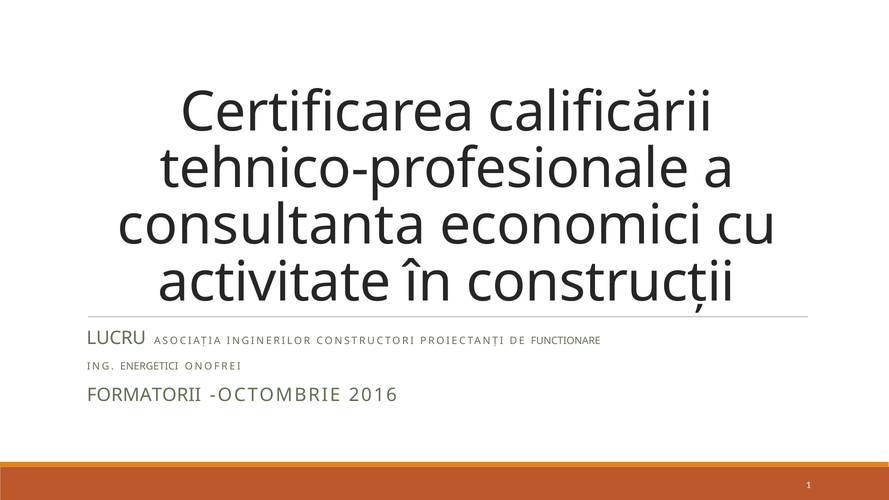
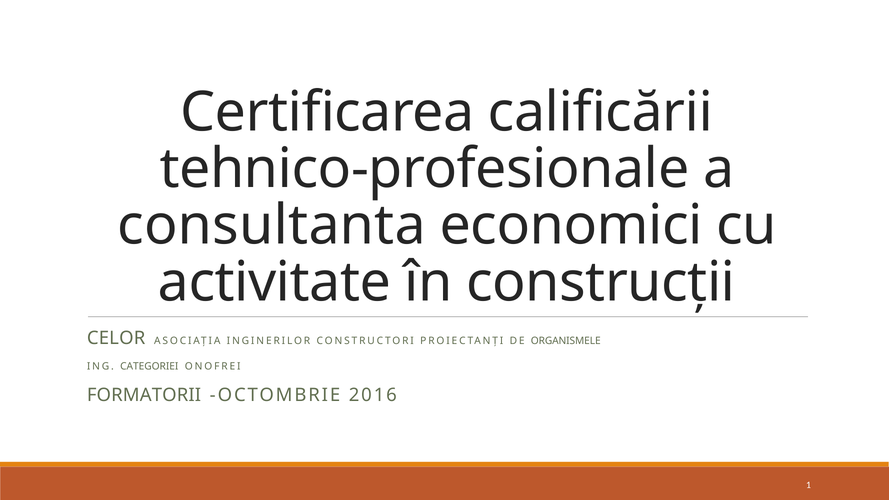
LUCRU: LUCRU -> CELOR
FUNCTIONARE: FUNCTIONARE -> ORGANISMELE
ENERGETICI: ENERGETICI -> CATEGORIEI
